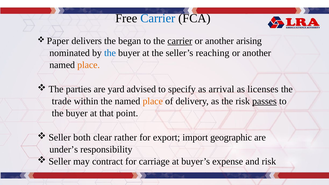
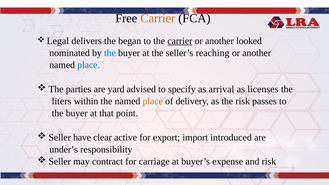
Carrier at (158, 18) colour: blue -> orange
Paper: Paper -> Legal
arising: arising -> looked
place at (89, 65) colour: orange -> blue
trade: trade -> liters
passes underline: present -> none
both: both -> have
rather: rather -> active
geographic: geographic -> introduced
